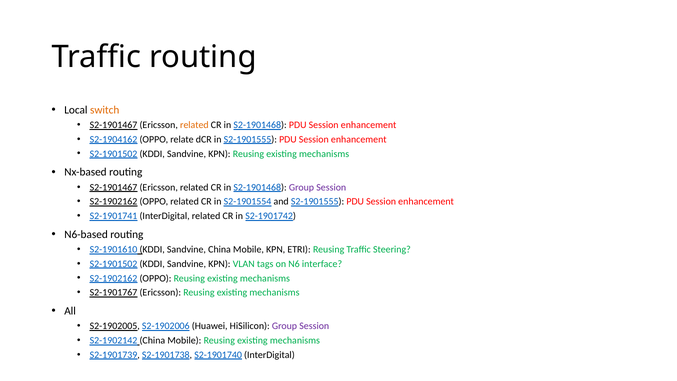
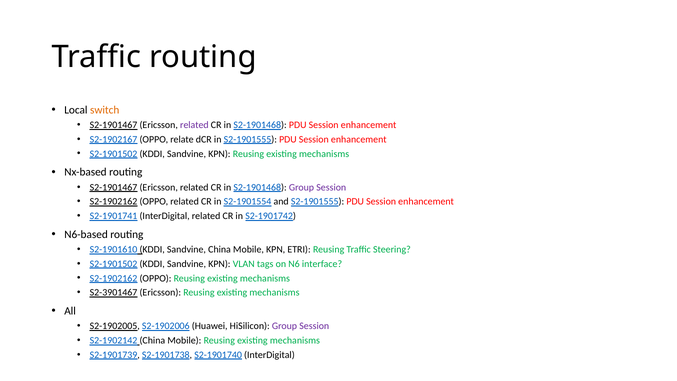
related at (194, 125) colour: orange -> purple
S2-1904162: S2-1904162 -> S2-1902167
S2-1901767: S2-1901767 -> S2-3901467
